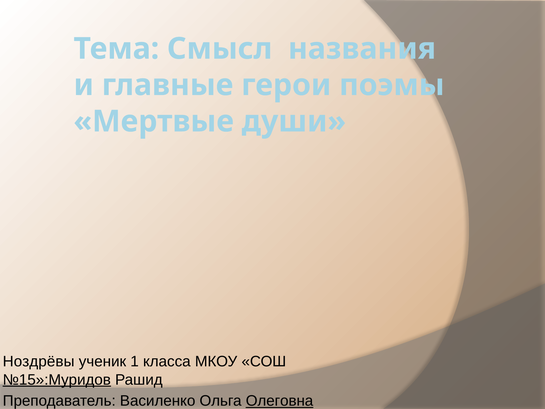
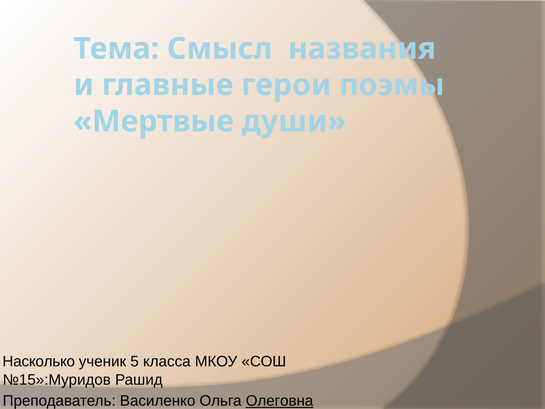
Ноздрёвы: Ноздрёвы -> Насколько
1: 1 -> 5
№15»:Муридов underline: present -> none
